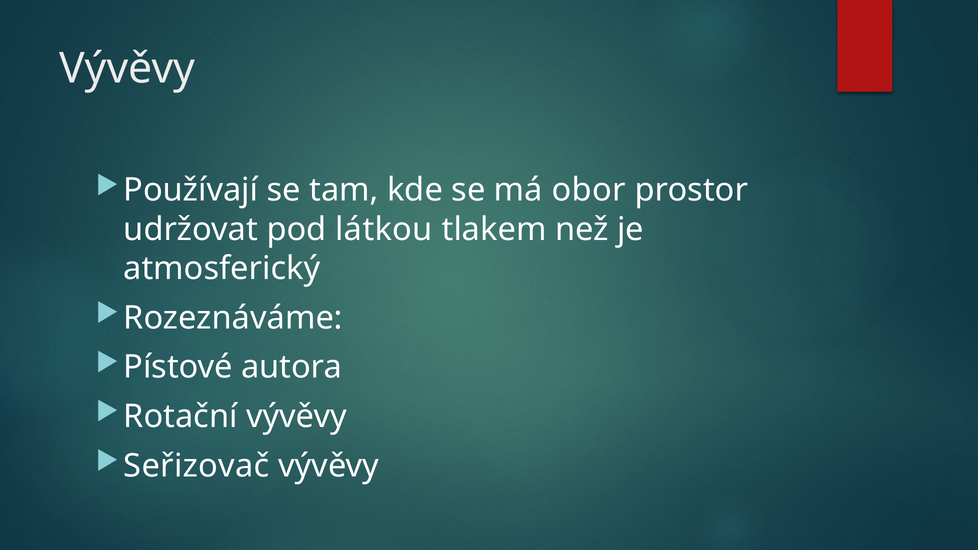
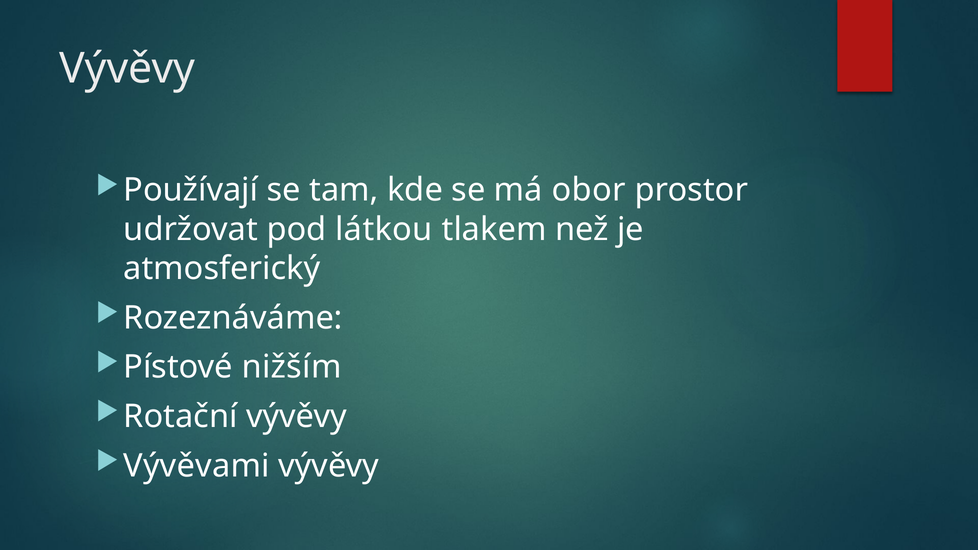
autora: autora -> nižším
Seřizovač: Seřizovač -> Vývěvami
